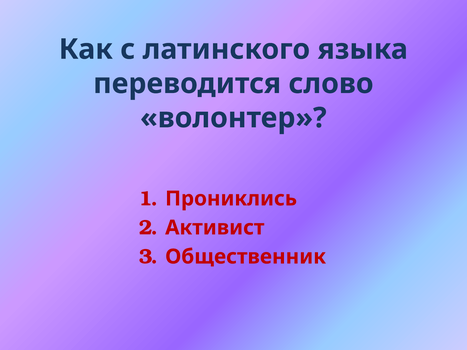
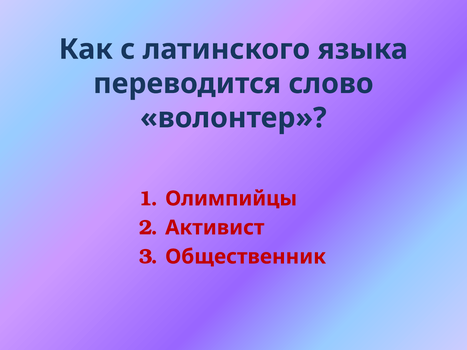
Прониклись: Прониклись -> Олимпийцы
